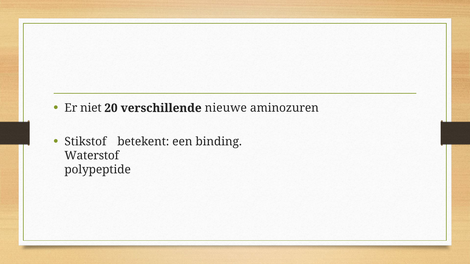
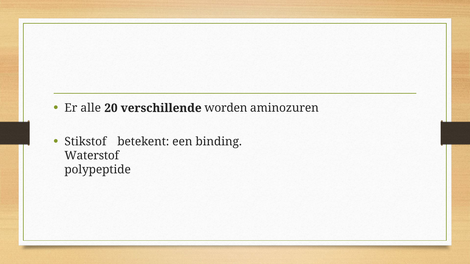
niet: niet -> alle
nieuwe: nieuwe -> worden
